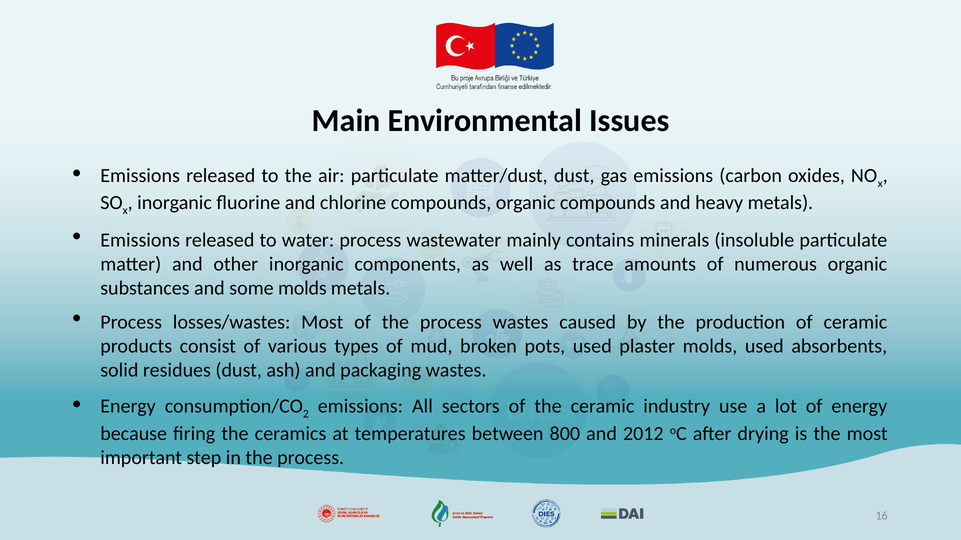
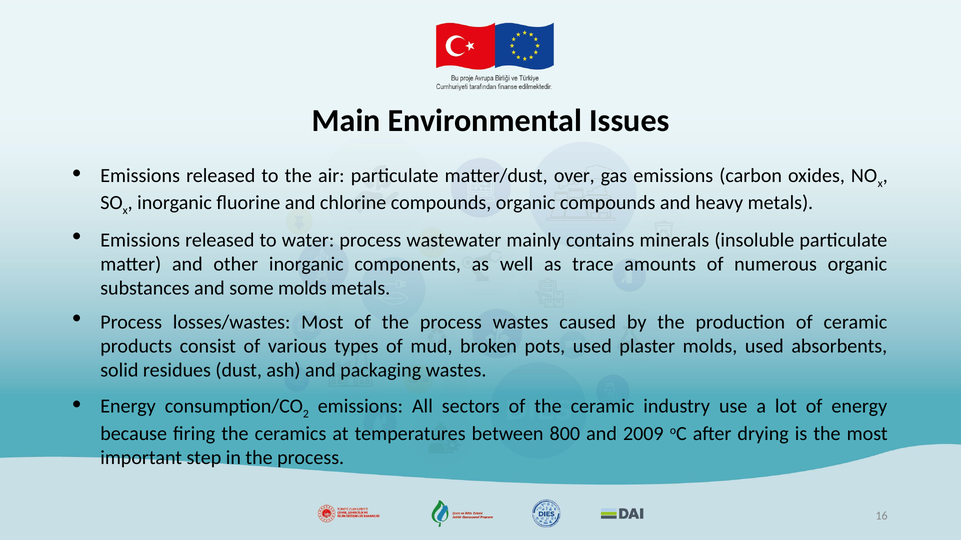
matter/dust dust: dust -> over
2012: 2012 -> 2009
